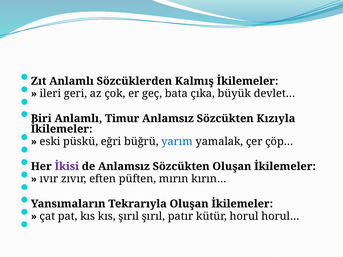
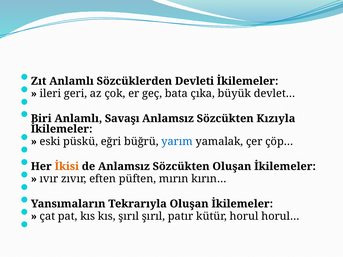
Kalmış: Kalmış -> Devleti
Timur: Timur -> Savaşı
İkisi colour: purple -> orange
